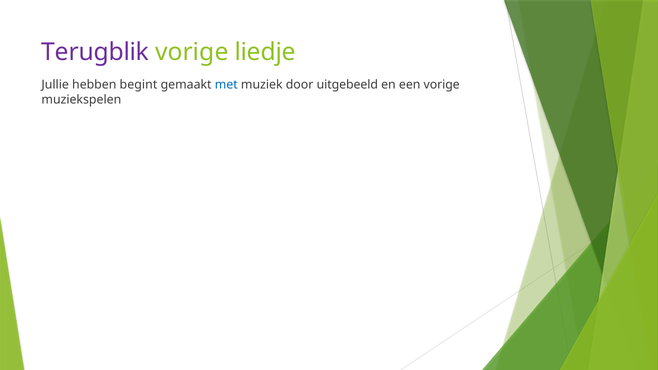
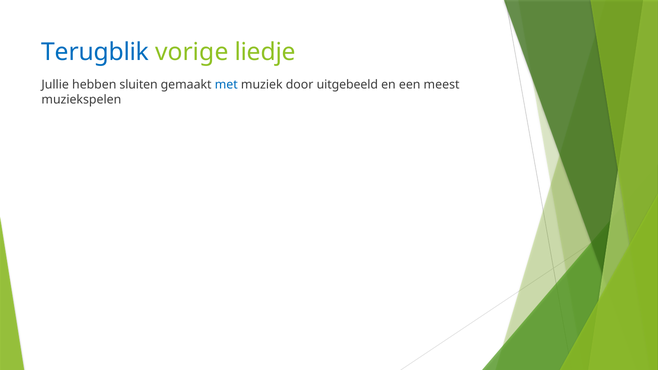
Terugblik colour: purple -> blue
begint: begint -> sluiten
een vorige: vorige -> meest
